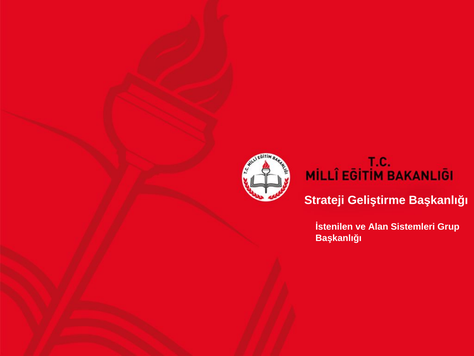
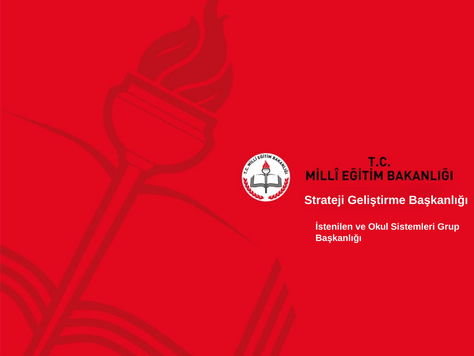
Alan: Alan -> Okul
